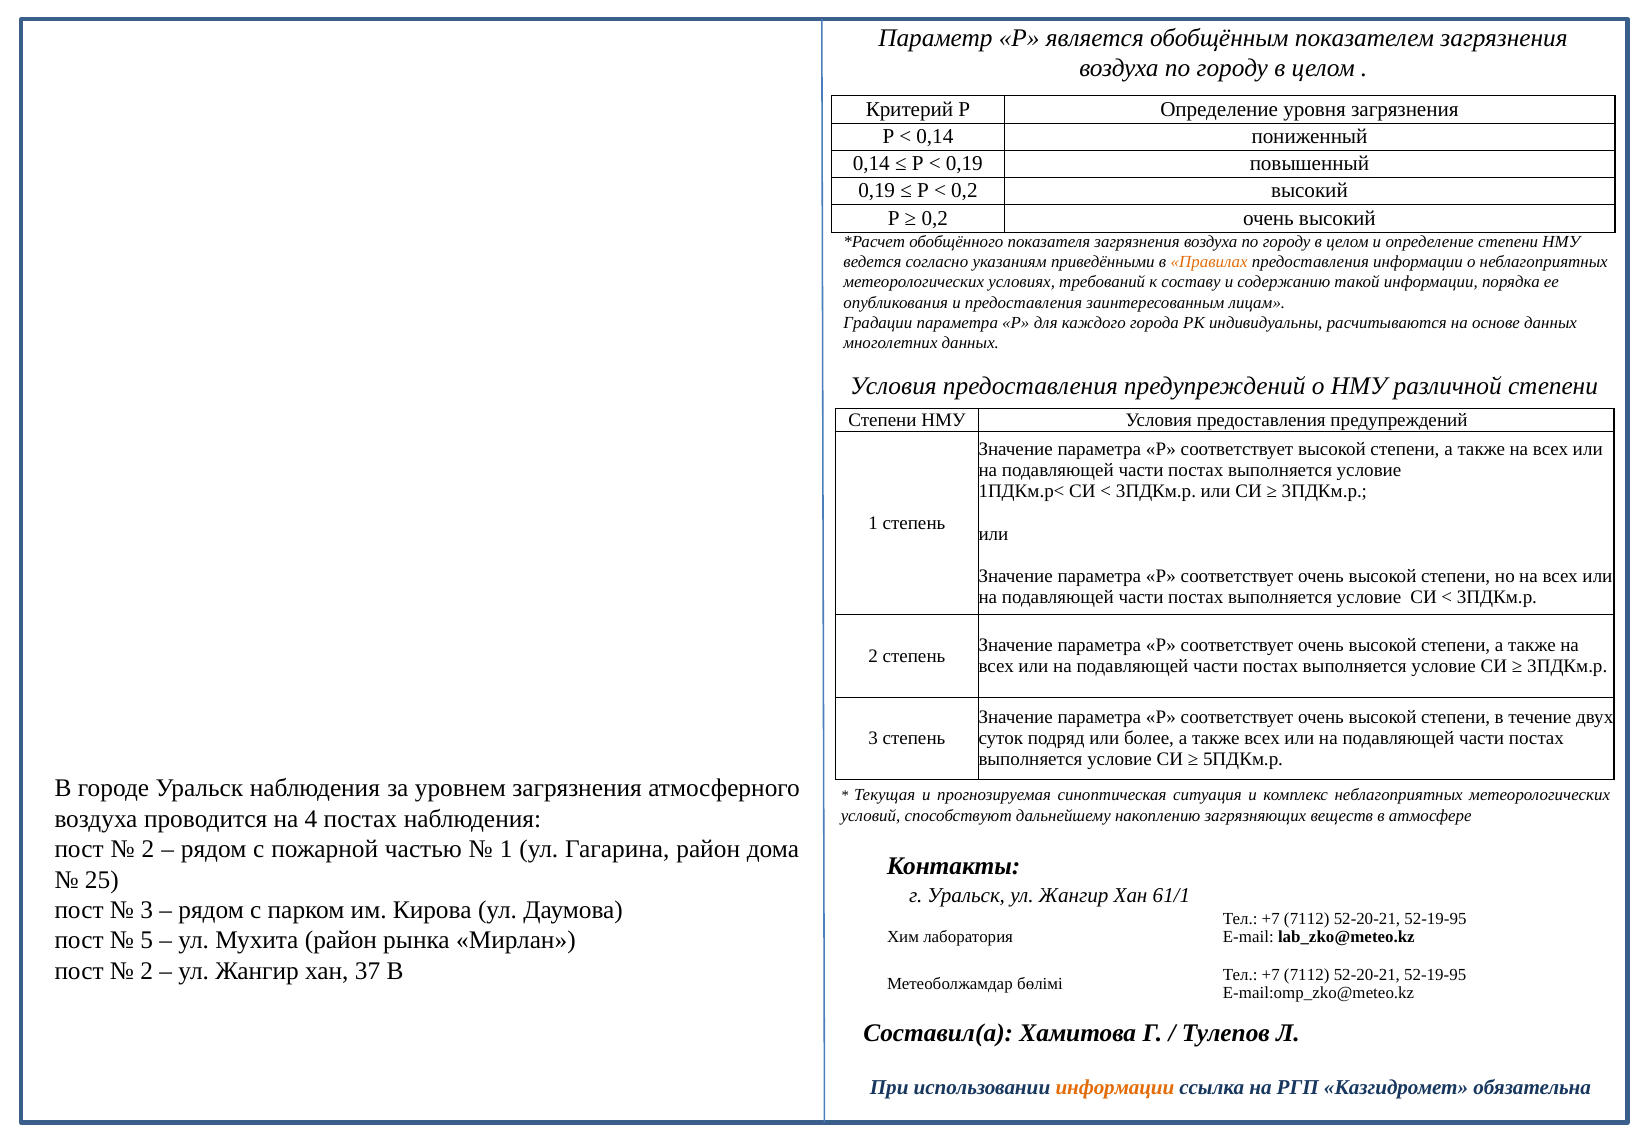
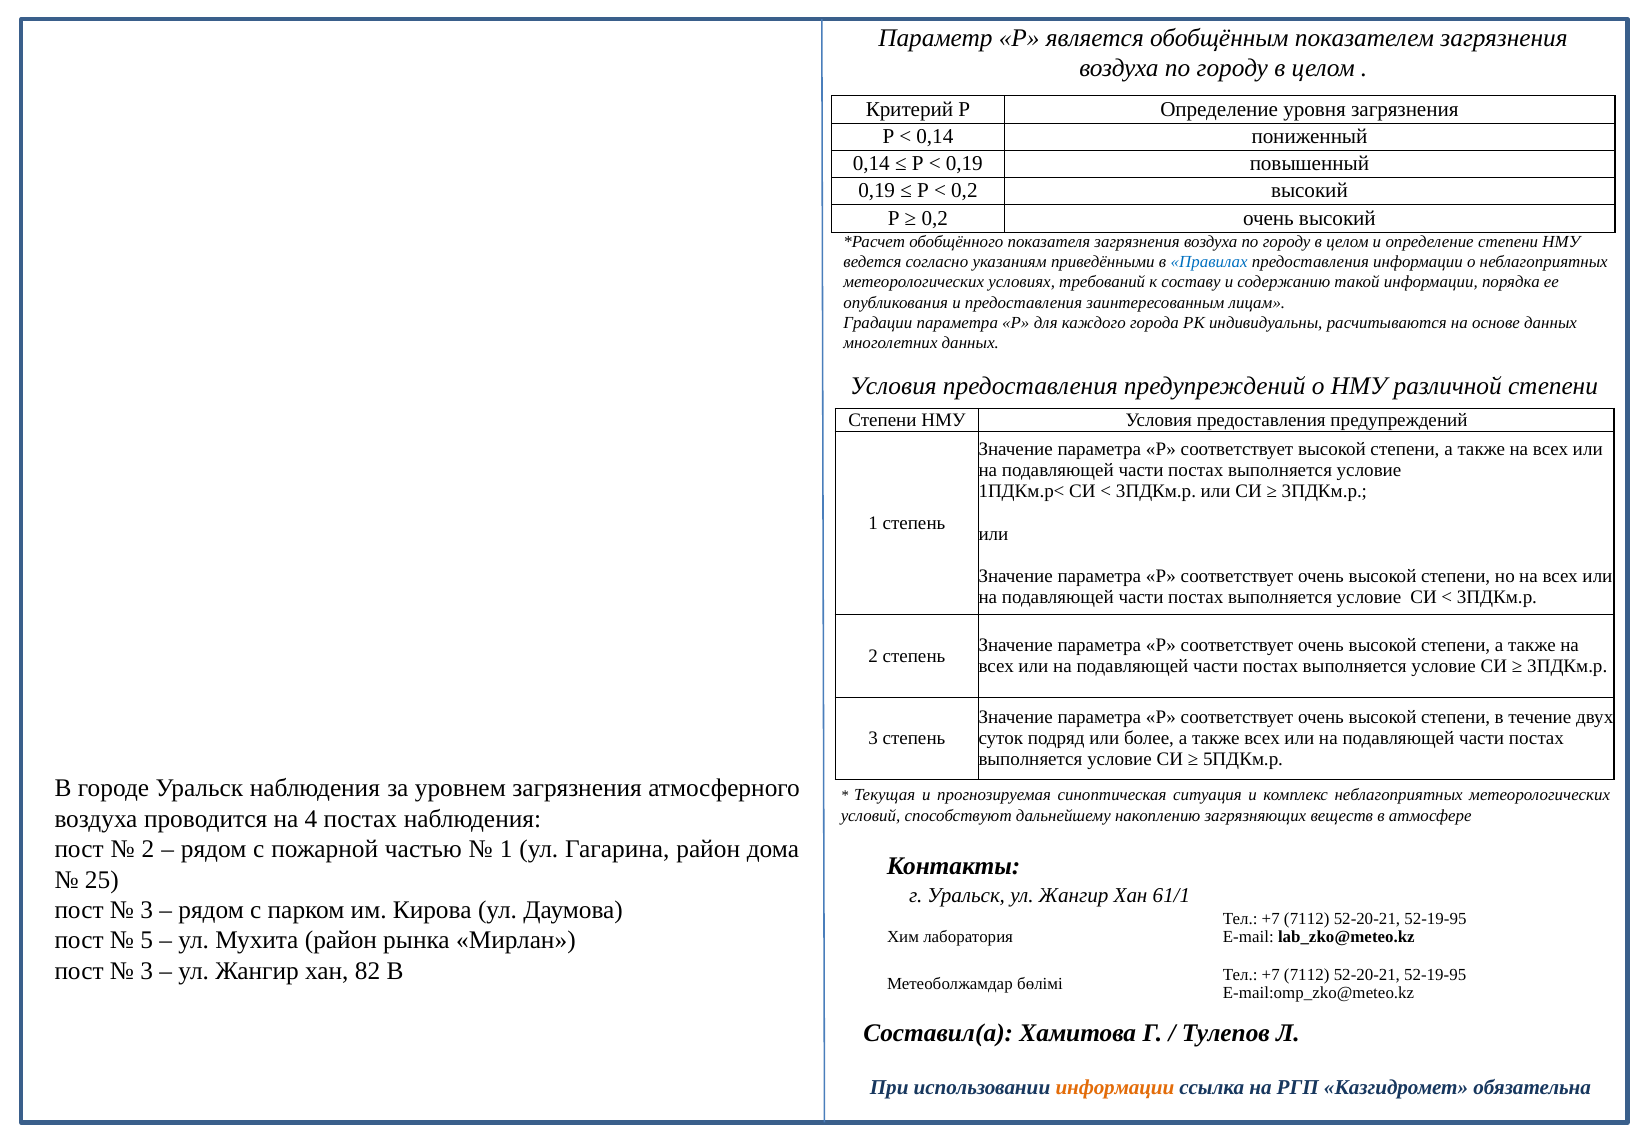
Правилах colour: orange -> blue
2 at (147, 971): 2 -> 3
37: 37 -> 82
